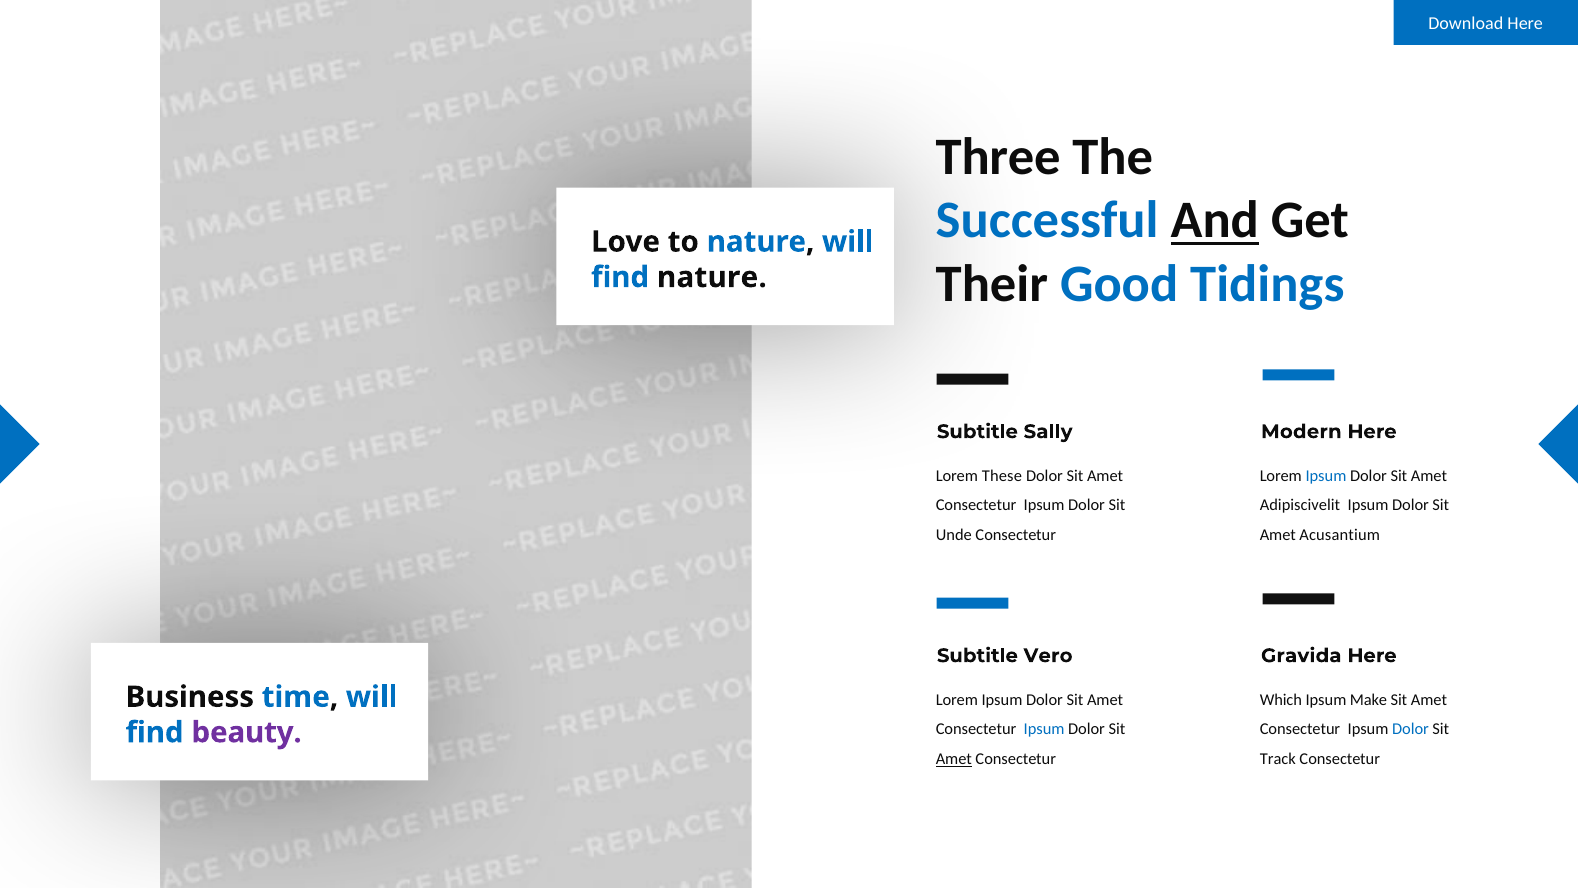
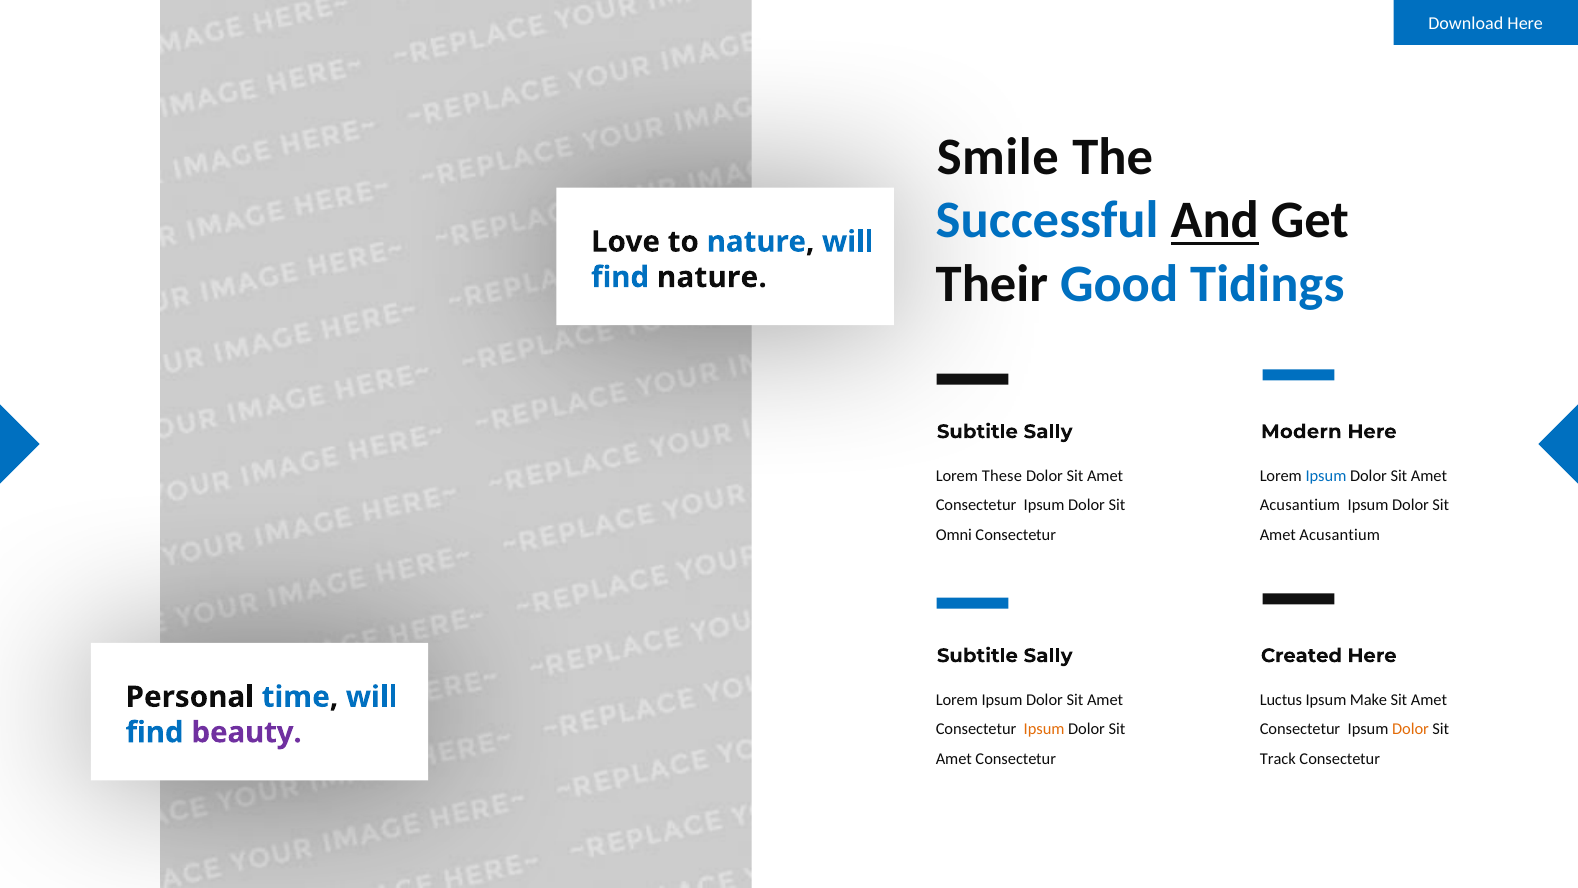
Three: Three -> Smile
Adipiscivelit at (1300, 505): Adipiscivelit -> Acusantium
Unde: Unde -> Omni
Vero at (1048, 655): Vero -> Sally
Gravida: Gravida -> Created
Business: Business -> Personal
Which: Which -> Luctus
Ipsum at (1044, 729) colour: blue -> orange
Dolor at (1411, 729) colour: blue -> orange
Amet at (954, 759) underline: present -> none
